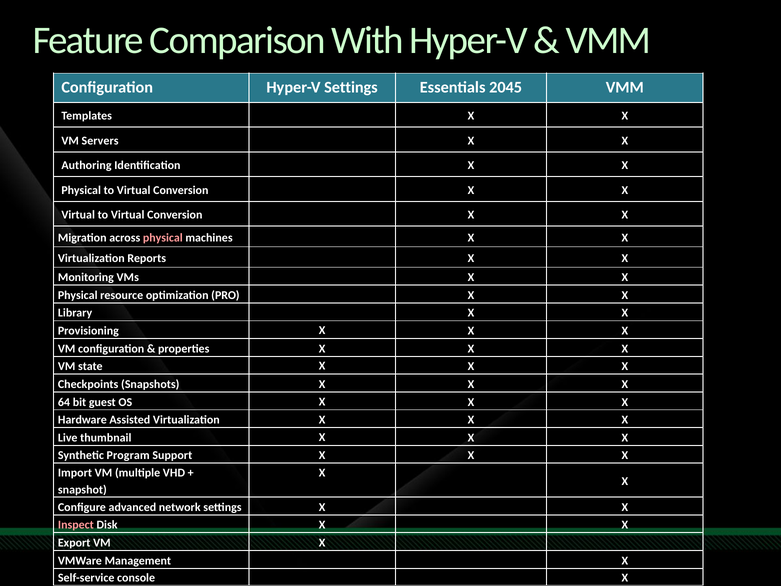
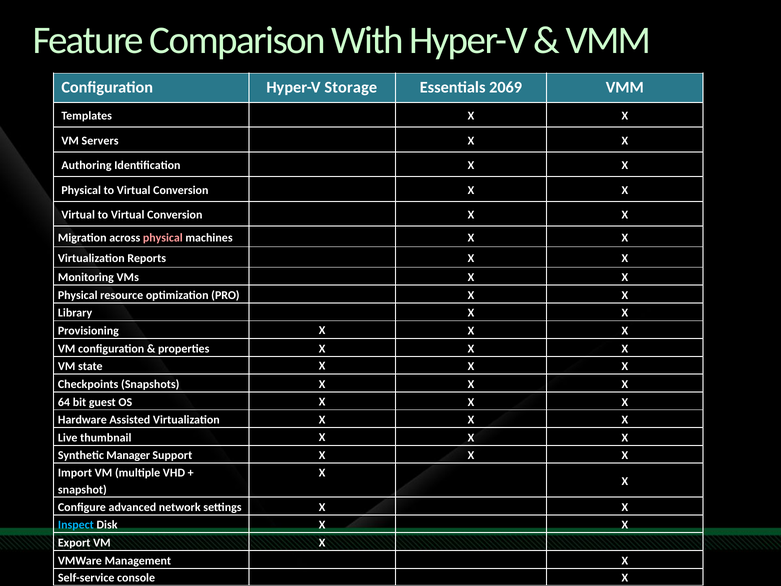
Hyper-V Settings: Settings -> Storage
2045: 2045 -> 2069
Program: Program -> Manager
Inspect colour: pink -> light blue
